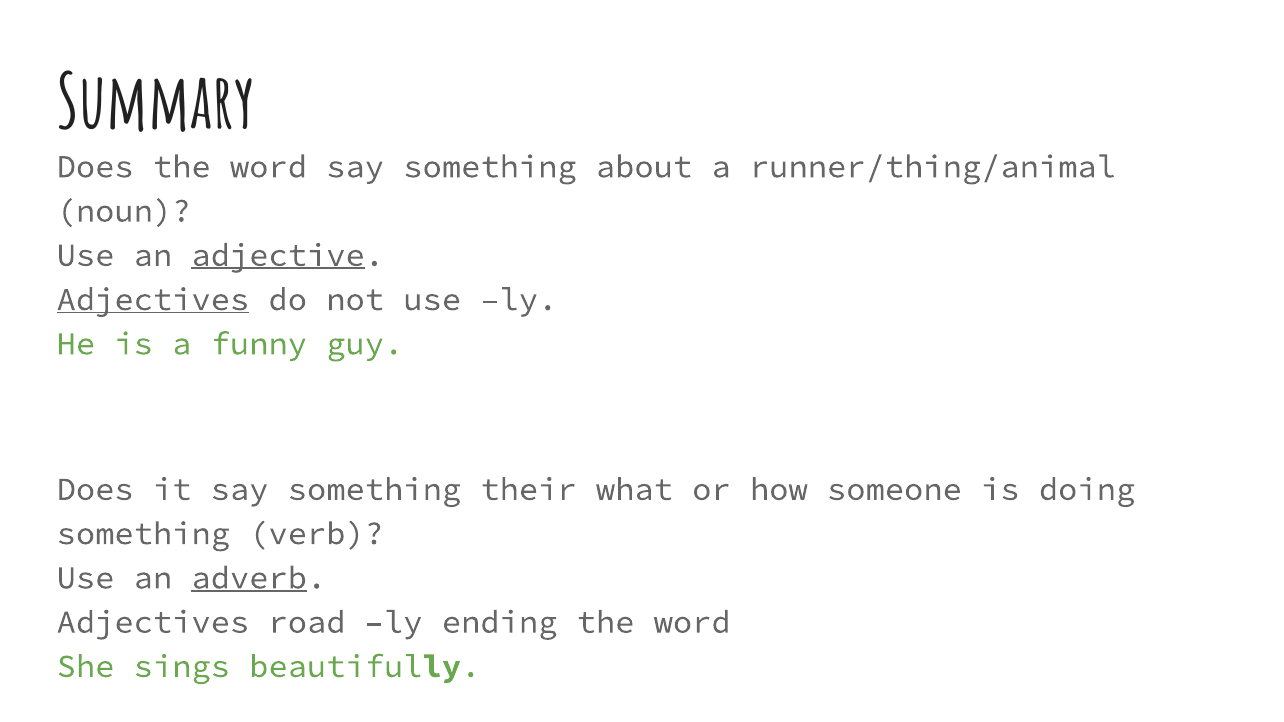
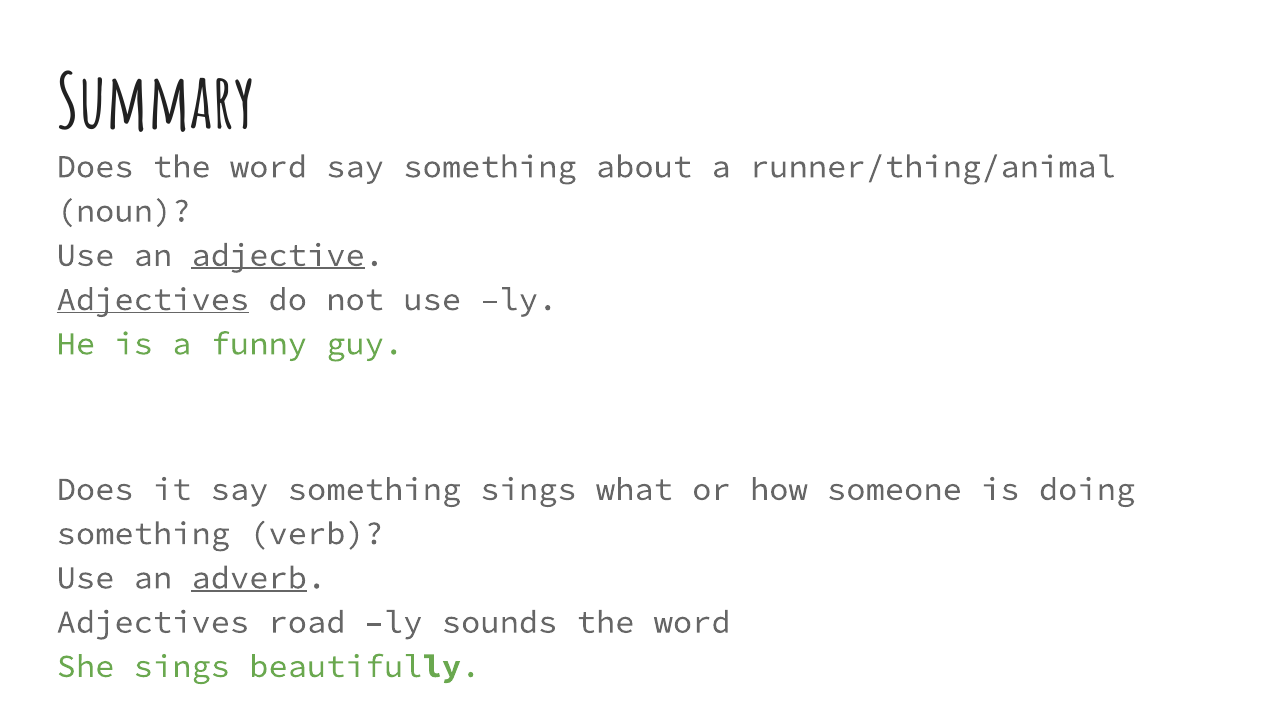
something their: their -> sings
ending: ending -> sounds
